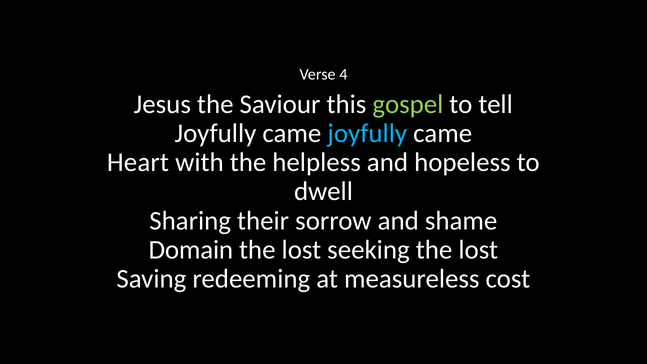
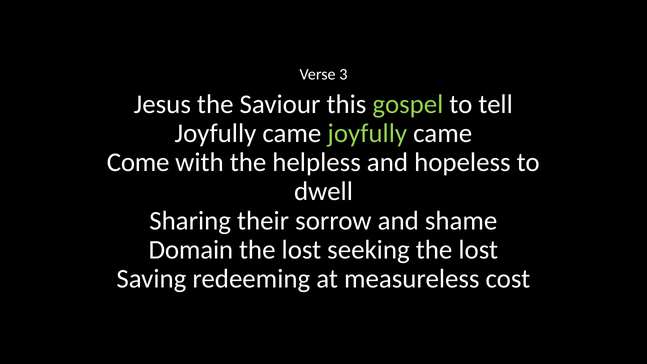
4: 4 -> 3
joyfully at (367, 133) colour: light blue -> light green
Heart: Heart -> Come
